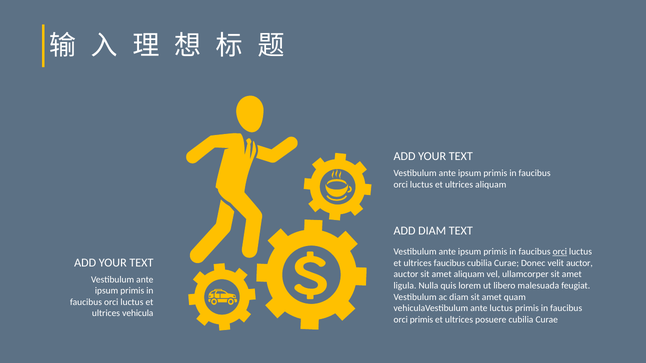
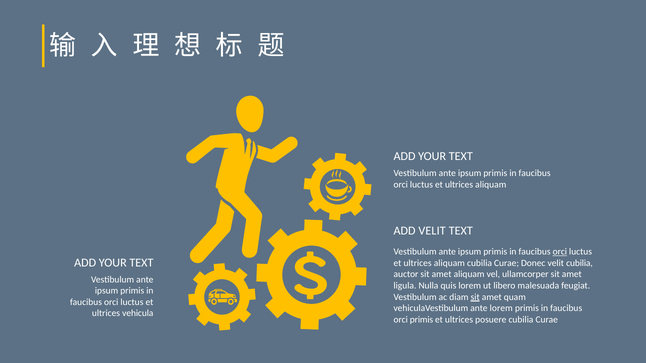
ADD DIAM: DIAM -> VELIT
faucibus at (449, 263): faucibus -> aliquam
velit auctor: auctor -> cubilia
sit at (475, 297) underline: none -> present
ante luctus: luctus -> lorem
